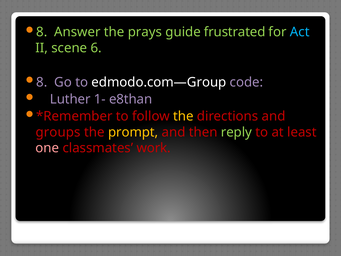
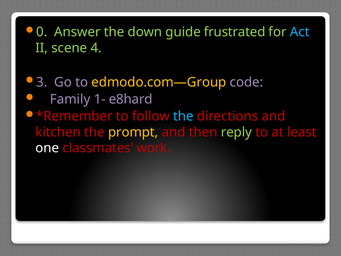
8 at (42, 32): 8 -> 0
prays: prays -> down
6: 6 -> 4
8 at (42, 82): 8 -> 3
edmodo.com—Group colour: white -> yellow
Luther: Luther -> Family
e8than: e8than -> e8hard
the at (183, 116) colour: yellow -> light blue
groups: groups -> kitchen
one colour: pink -> white
